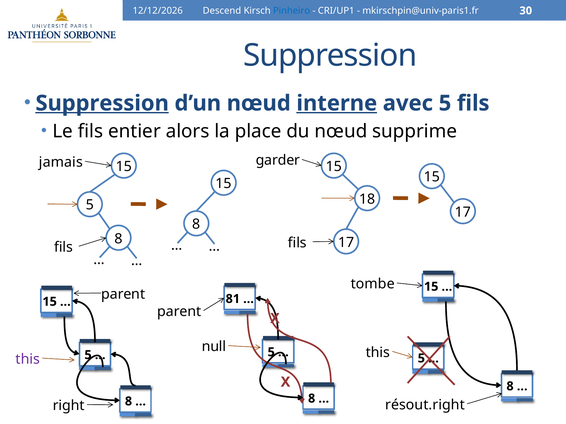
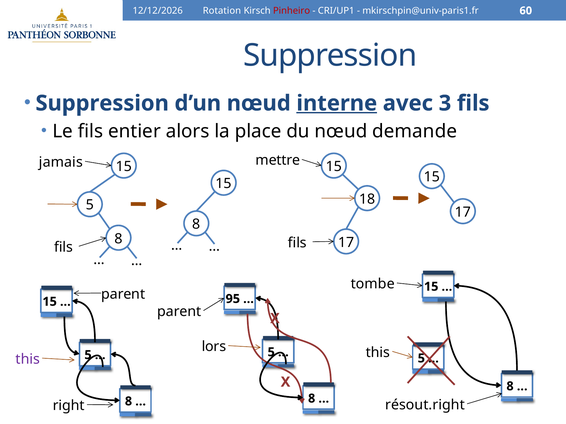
Descend: Descend -> Rotation
Pinheiro colour: blue -> red
30: 30 -> 60
Suppression at (102, 103) underline: present -> none
avec 5: 5 -> 3
supprime: supprime -> demande
garder: garder -> mettre
81: 81 -> 95
null: null -> lors
